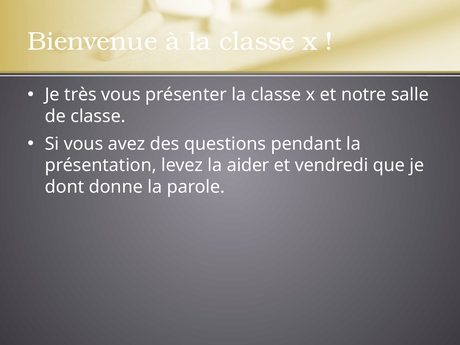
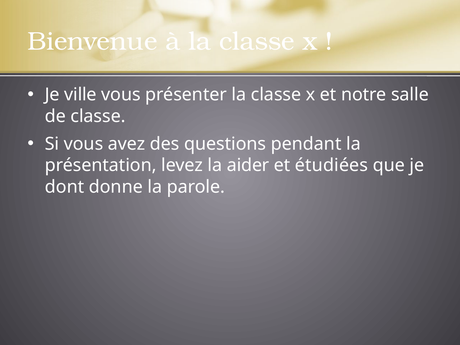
très: très -> ville
vendredi: vendredi -> étudiées
